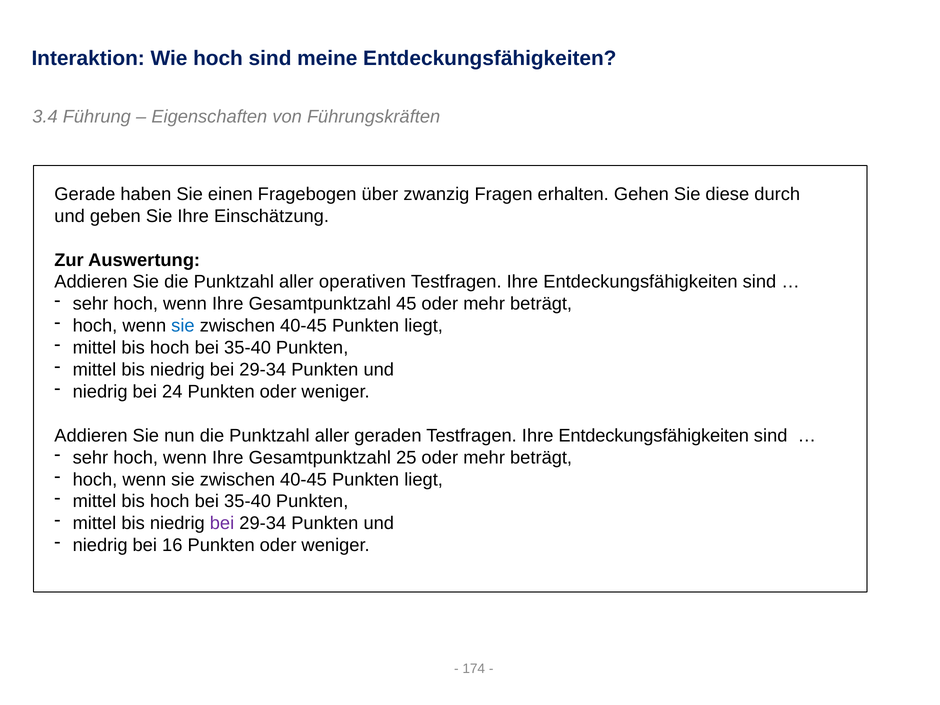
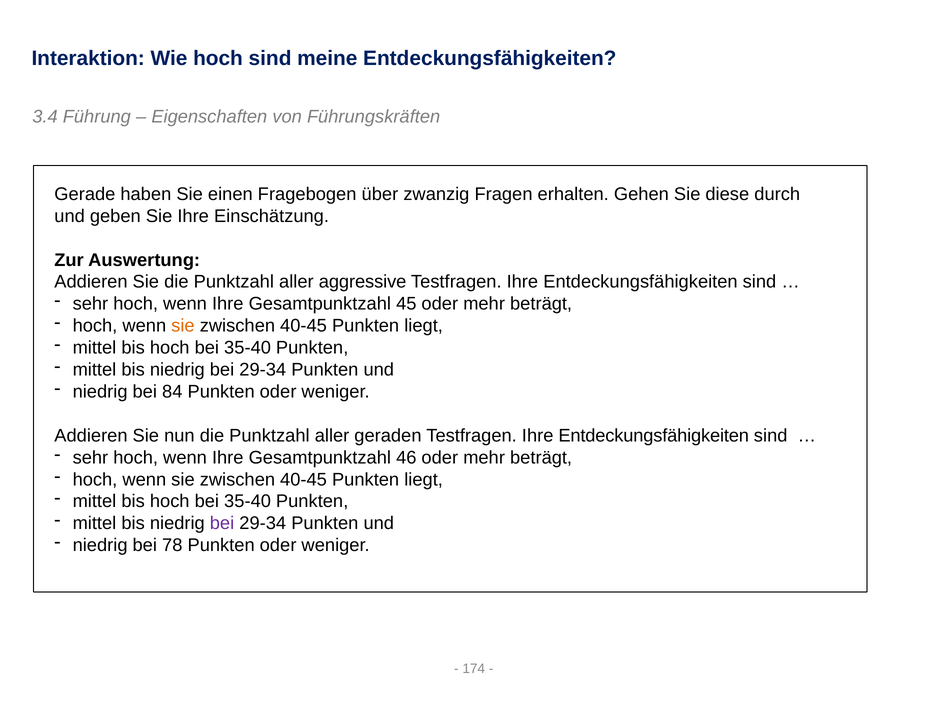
operativen: operativen -> aggressive
sie at (183, 326) colour: blue -> orange
24: 24 -> 84
25: 25 -> 46
16: 16 -> 78
